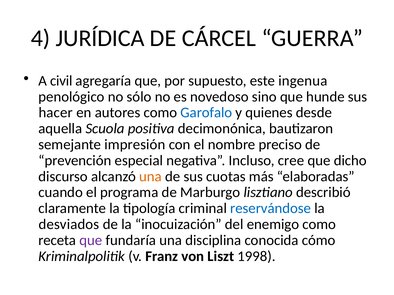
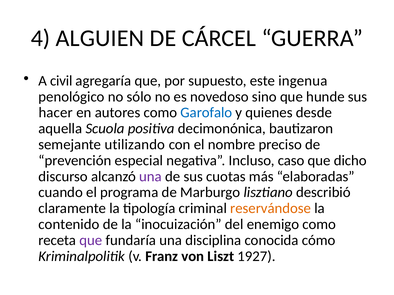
JURÍDICA: JURÍDICA -> ALGUIEN
impresión: impresión -> utilizando
cree: cree -> caso
una at (150, 177) colour: orange -> purple
reservándose colour: blue -> orange
desviados: desviados -> contenido
1998: 1998 -> 1927
